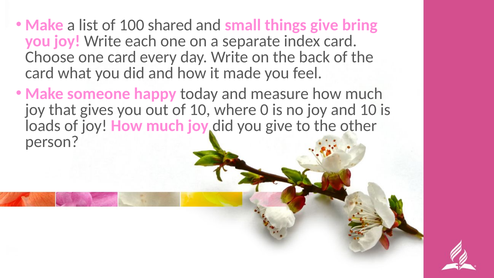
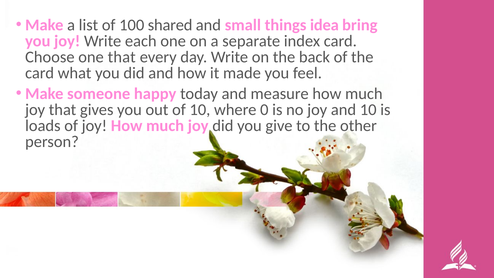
things give: give -> idea
one card: card -> that
